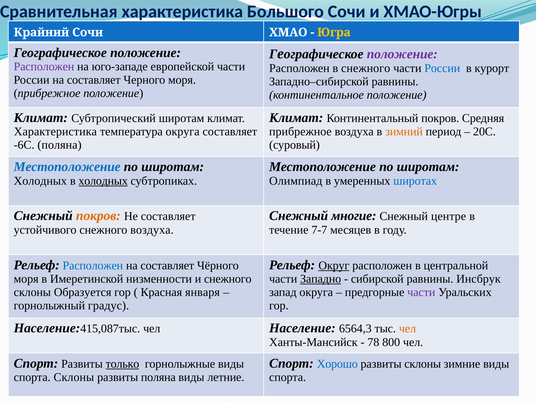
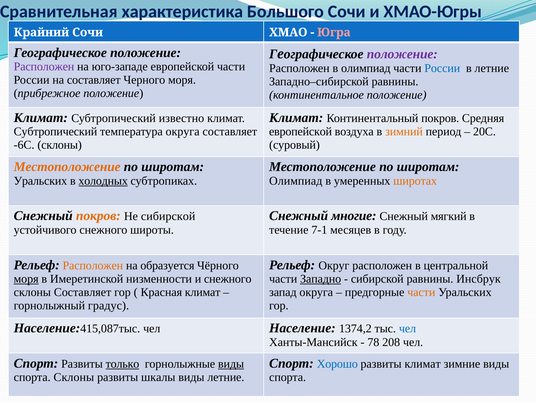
Югра colour: yellow -> pink
в снежного: снежного -> олимпиад
в курорт: курорт -> летние
Субтропический широтам: широтам -> известно
Характеристика at (55, 132): Характеристика -> Субтропический
прибрежное at (300, 132): прибрежное -> европейской
-6С поляна: поляна -> склоны
Местоположение at (67, 167) colour: blue -> orange
Холодных at (40, 181): Холодных -> Уральских
широтах colour: blue -> orange
Не составляет: составляет -> сибирской
центре: центре -> мягкий
снежного воздуха: воздуха -> широты
7-7: 7-7 -> 7-1
Расположен at (93, 266) colour: blue -> orange
составляет at (167, 266): составляет -> образуется
Округ underline: present -> none
моря at (26, 279) underline: none -> present
склоны Образуется: Образуется -> Составляет
Красная января: января -> климат
части at (421, 292) colour: purple -> orange
6564,3: 6564,3 -> 1374,2
чел at (408, 329) colour: orange -> blue
800: 800 -> 208
виды at (231, 364) underline: none -> present
развиты склоны: склоны -> климат
развиты поляна: поляна -> шкалы
